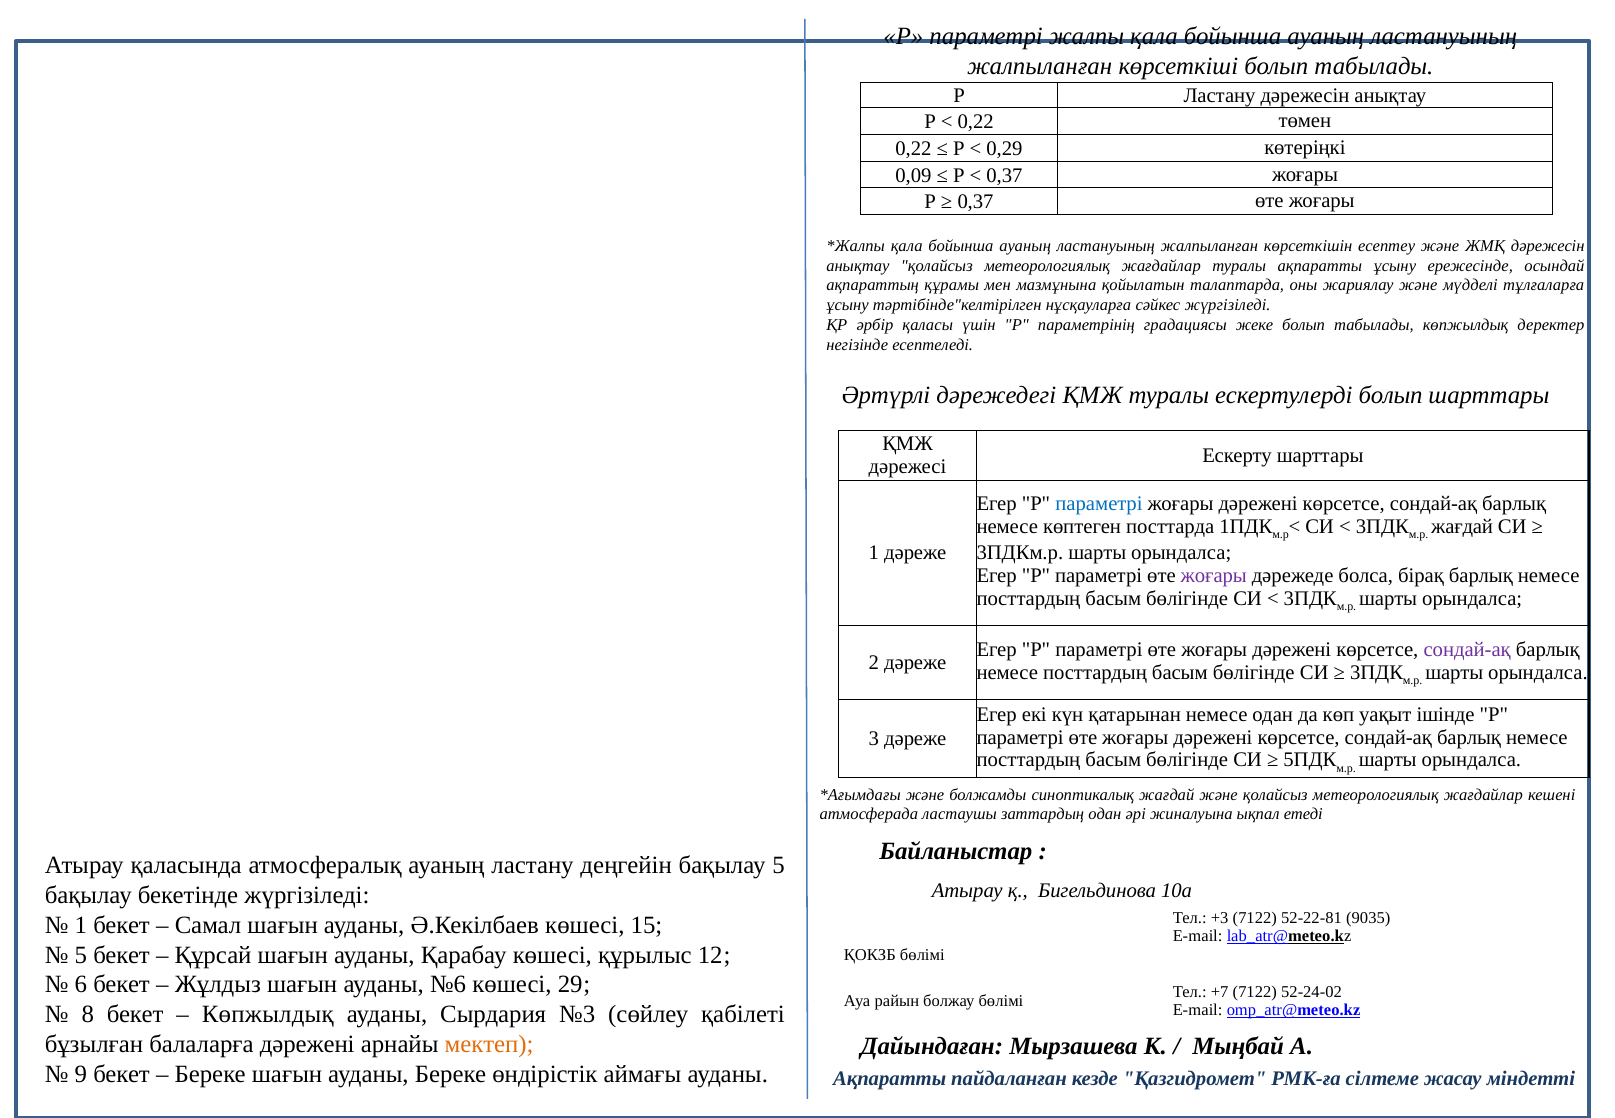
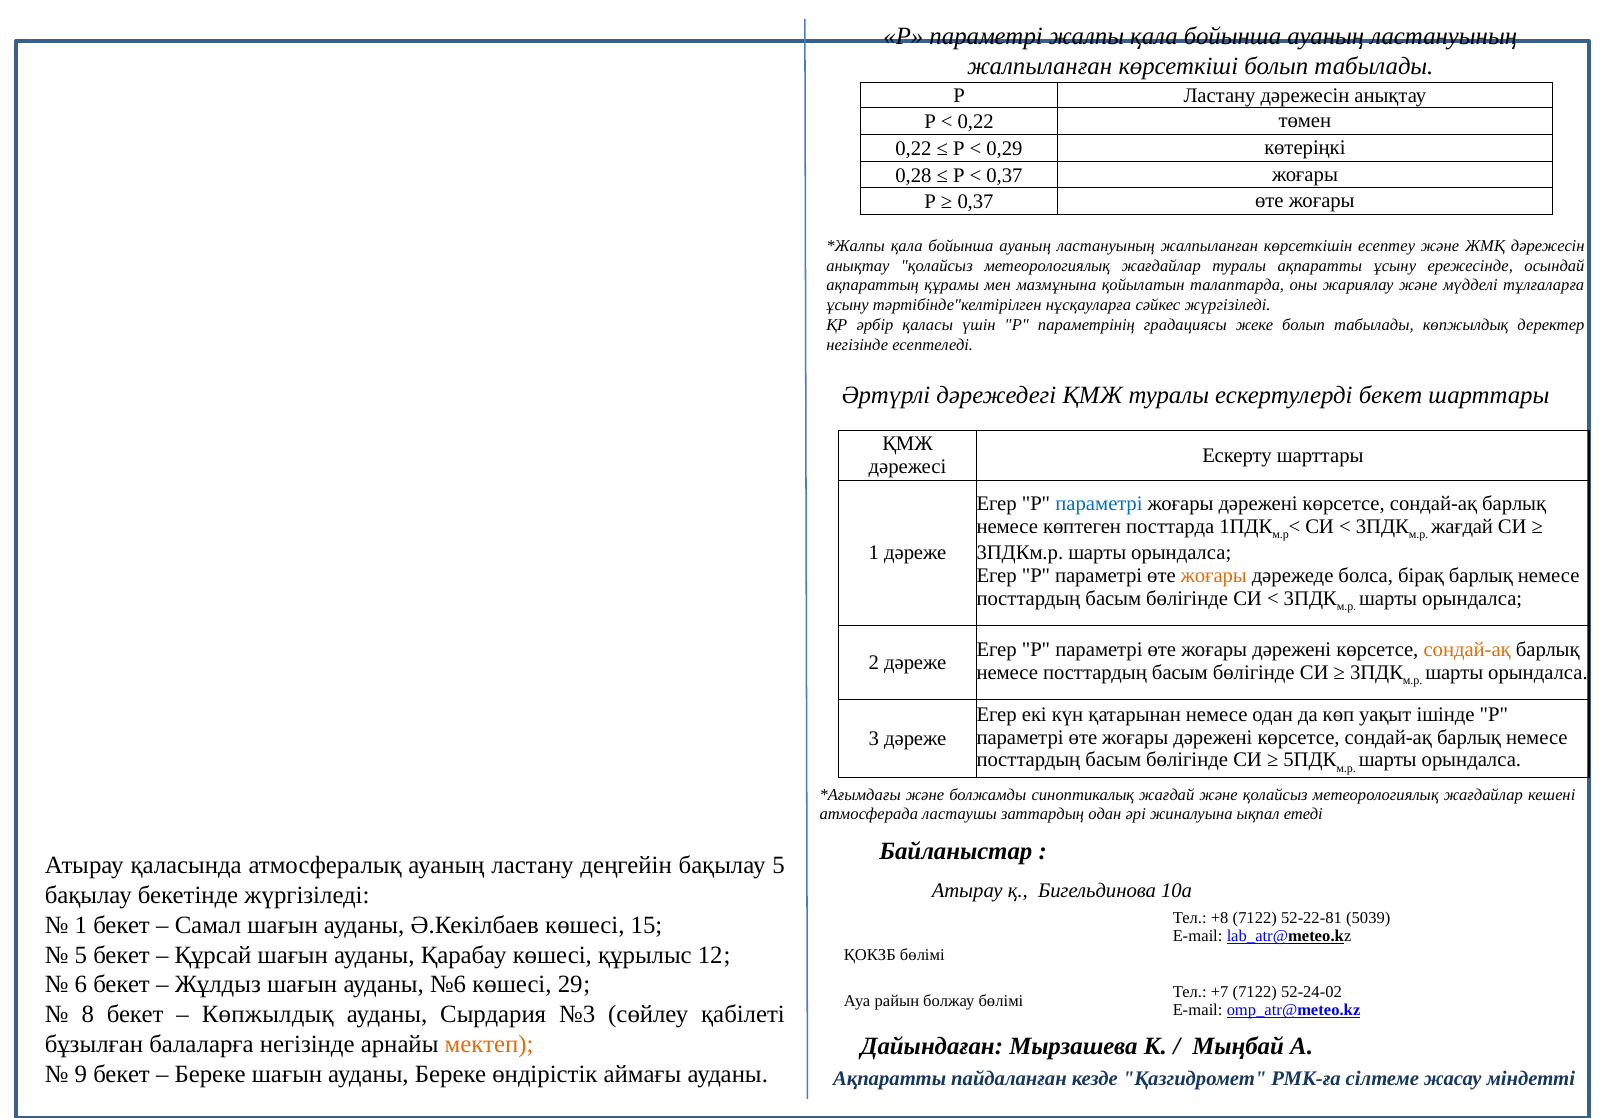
0,09: 0,09 -> 0,28
ескертулерді болып: болып -> бекет
жоғары at (1214, 576) colour: purple -> orange
сондай-ақ at (1467, 650) colour: purple -> orange
+3: +3 -> +8
9035: 9035 -> 5039
балаларға дәрежені: дәрежені -> негізінде
